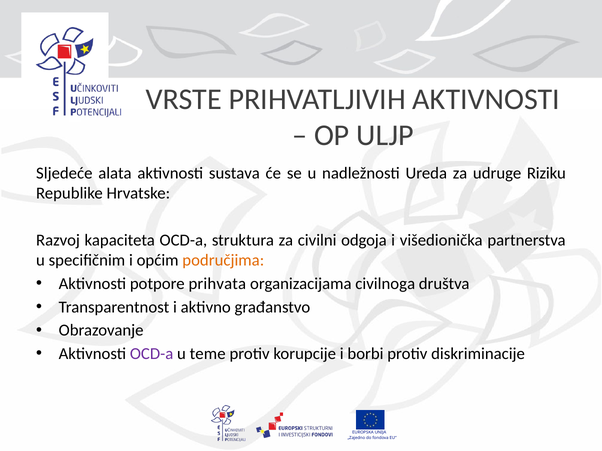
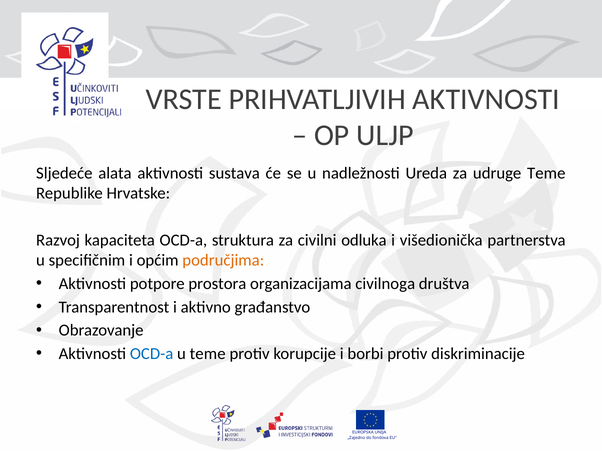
udruge Riziku: Riziku -> Teme
odgoja: odgoja -> odluka
prihvata: prihvata -> prostora
OCD-a at (152, 354) colour: purple -> blue
